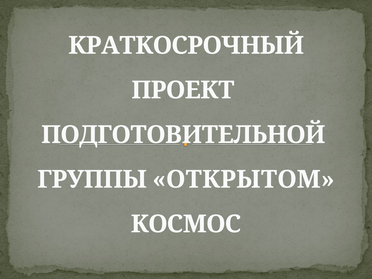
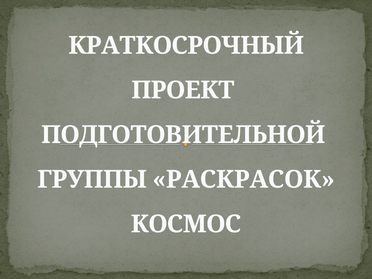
ОТКРЫТОМ: ОТКРЫТОМ -> РАСКРАСОК
